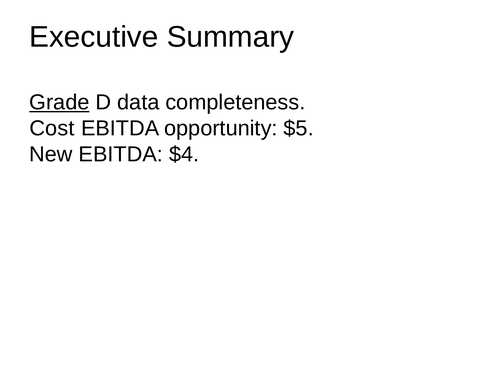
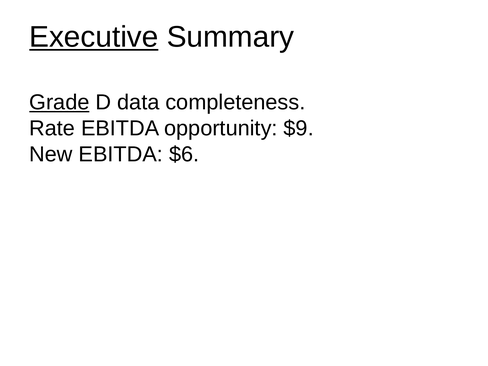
Executive underline: none -> present
Cost: Cost -> Rate
$5: $5 -> $9
$4: $4 -> $6
